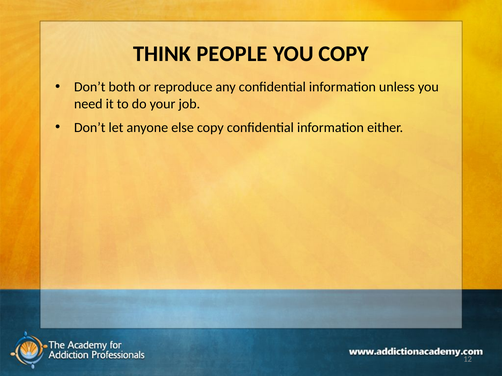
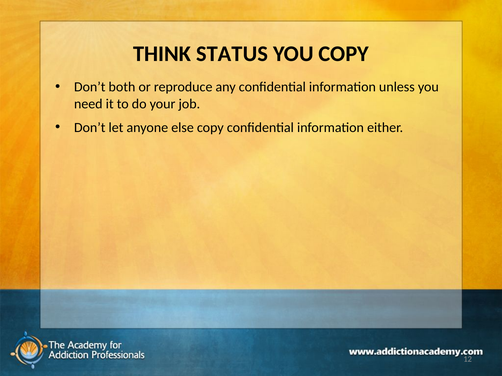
PEOPLE: PEOPLE -> STATUS
